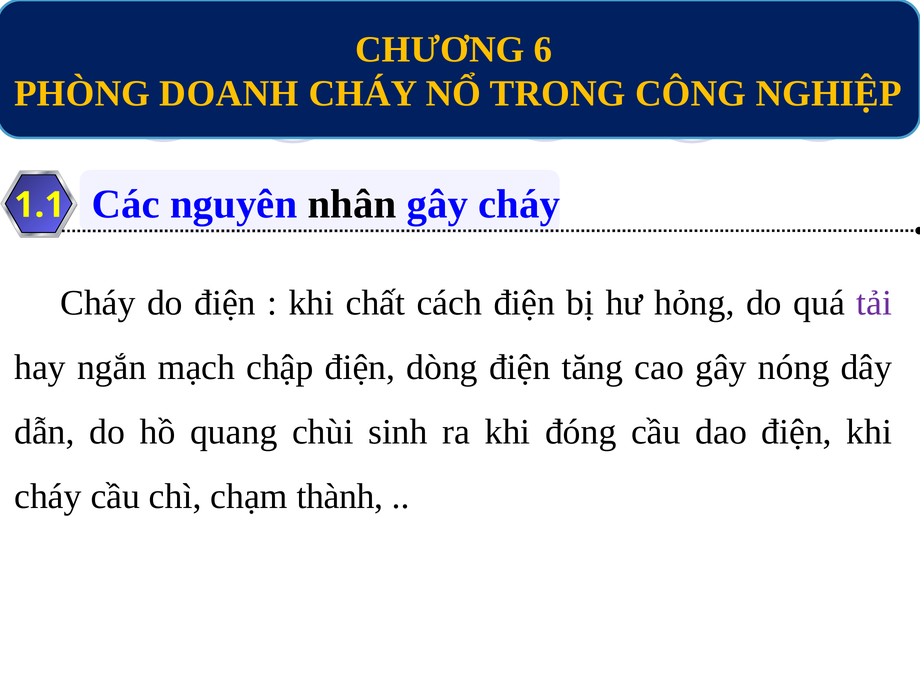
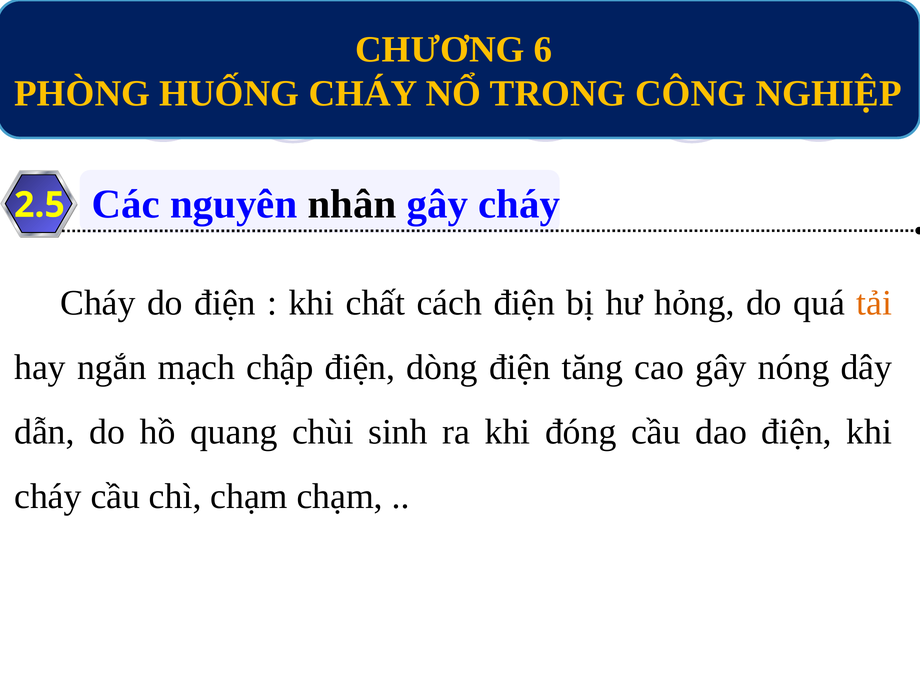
DOANH: DOANH -> HUỐNG
1.1: 1.1 -> 2.5
tải colour: purple -> orange
chạm thành: thành -> chạm
